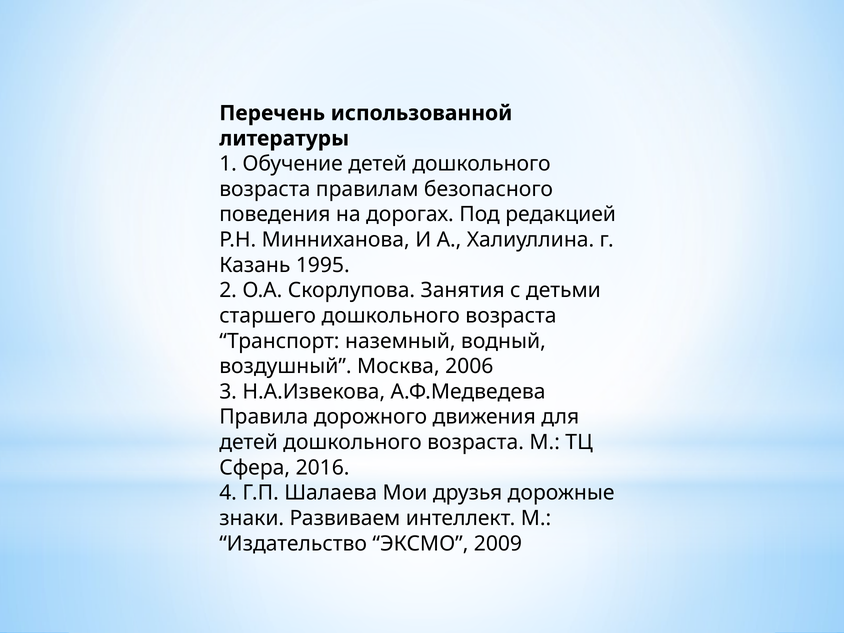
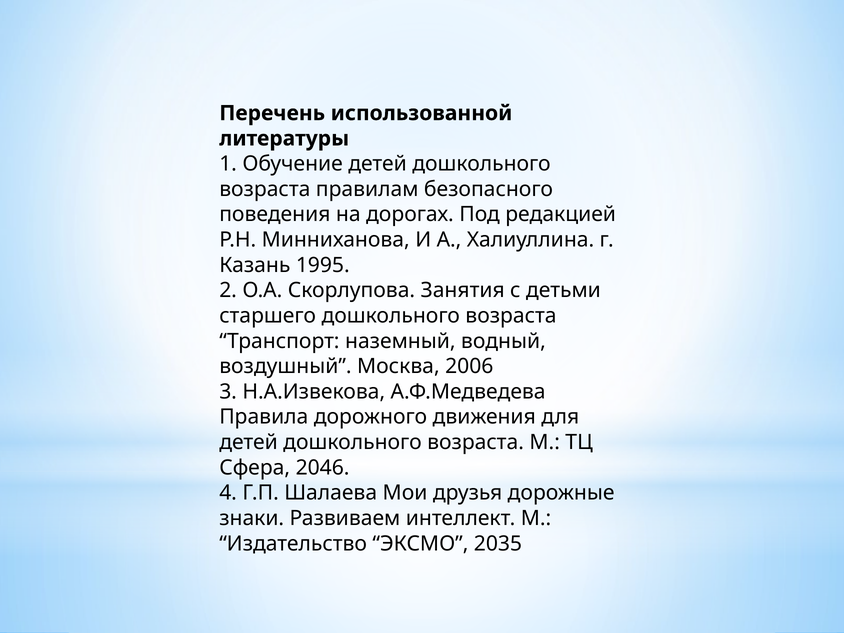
2016: 2016 -> 2046
2009: 2009 -> 2035
